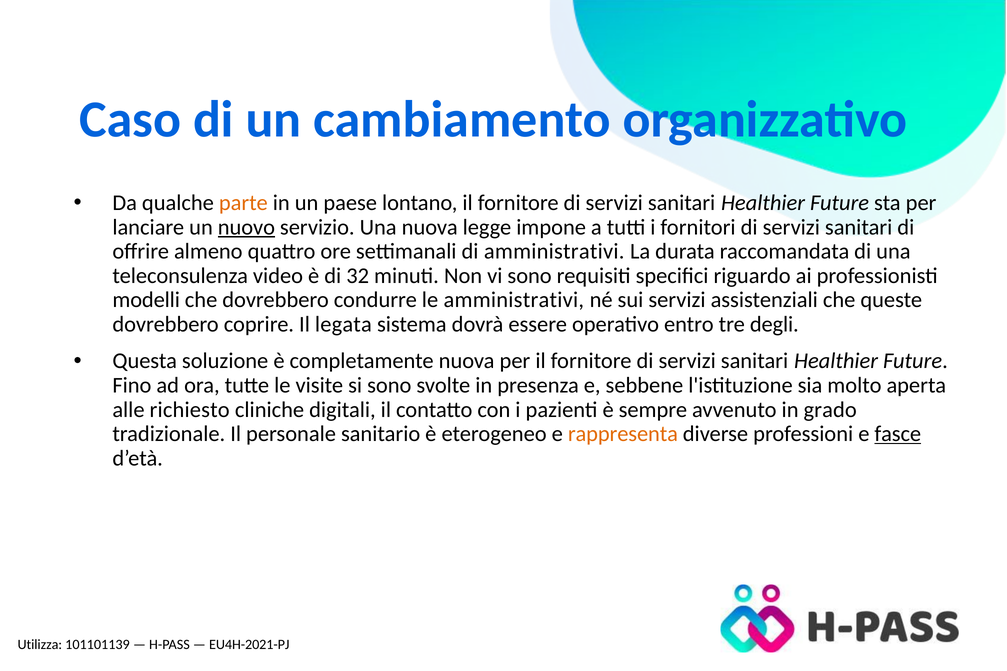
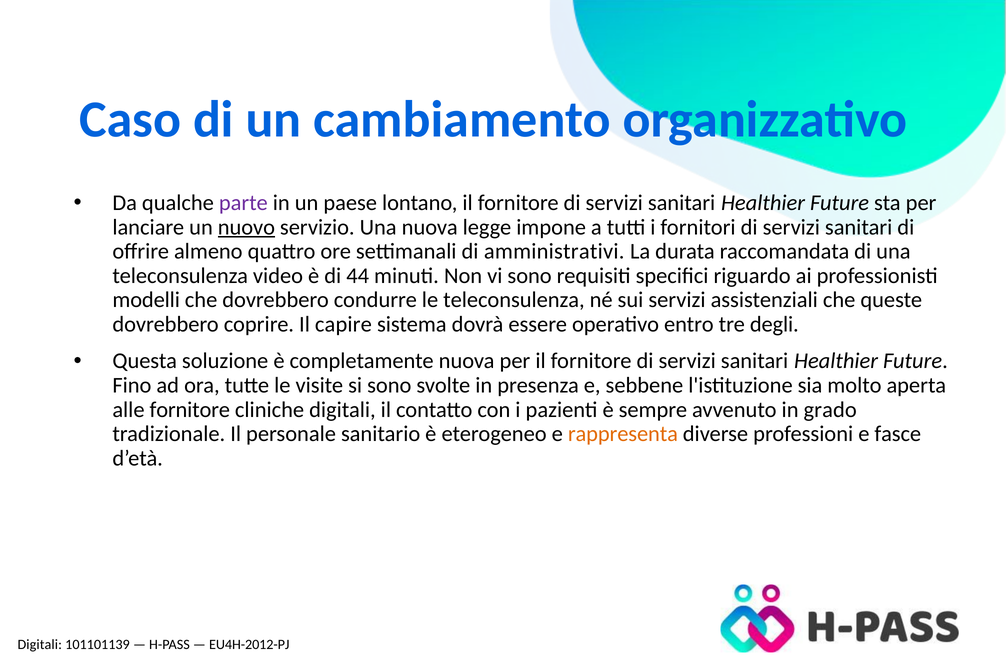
parte colour: orange -> purple
32: 32 -> 44
le amministrativi: amministrativi -> teleconsulenza
legata: legata -> capire
alle richiesto: richiesto -> fornitore
fasce underline: present -> none
Utilizza at (40, 645): Utilizza -> Digitali
EU4H-2021-PJ: EU4H-2021-PJ -> EU4H-2012-PJ
